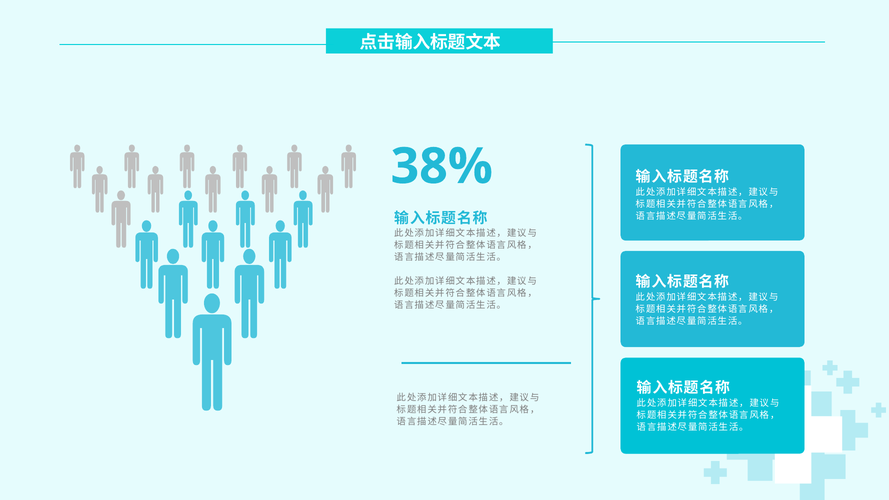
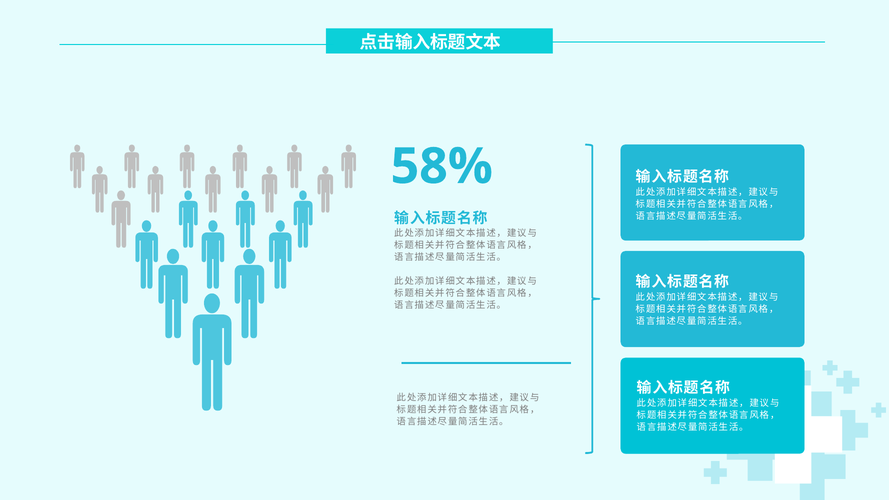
38%: 38% -> 58%
